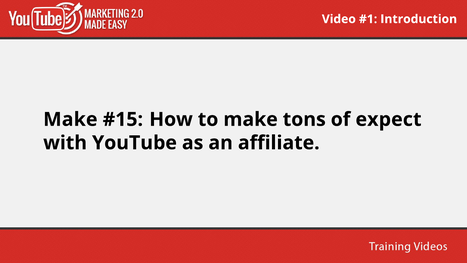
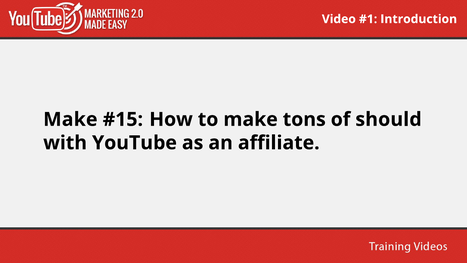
expect: expect -> should
